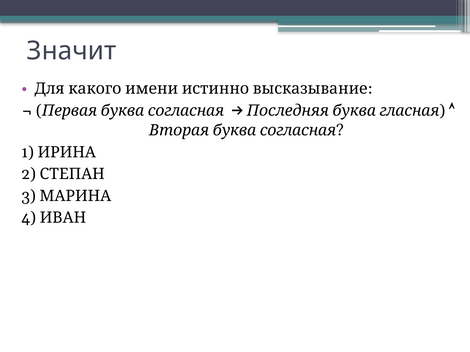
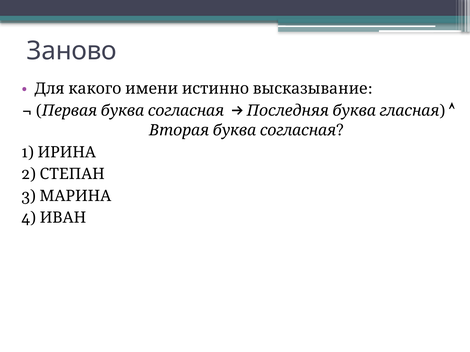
Значит: Значит -> Заново
